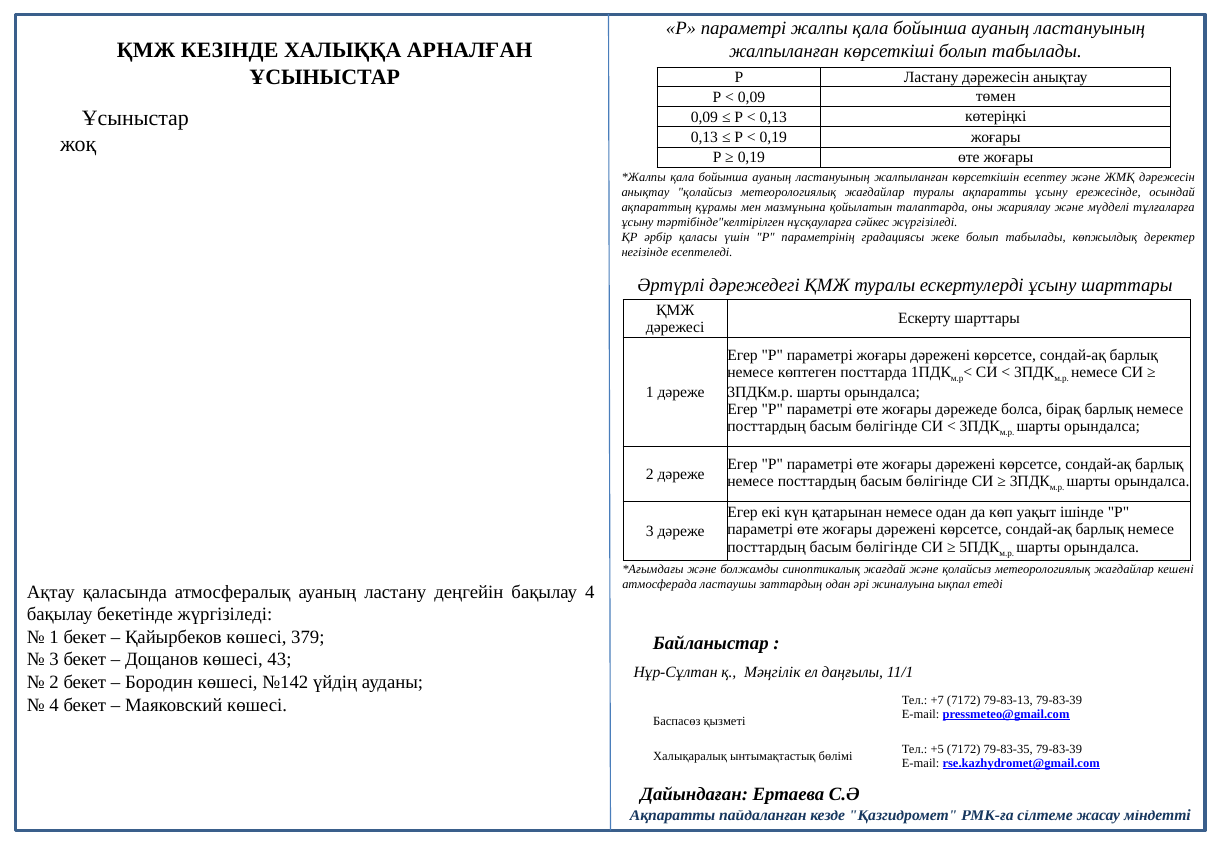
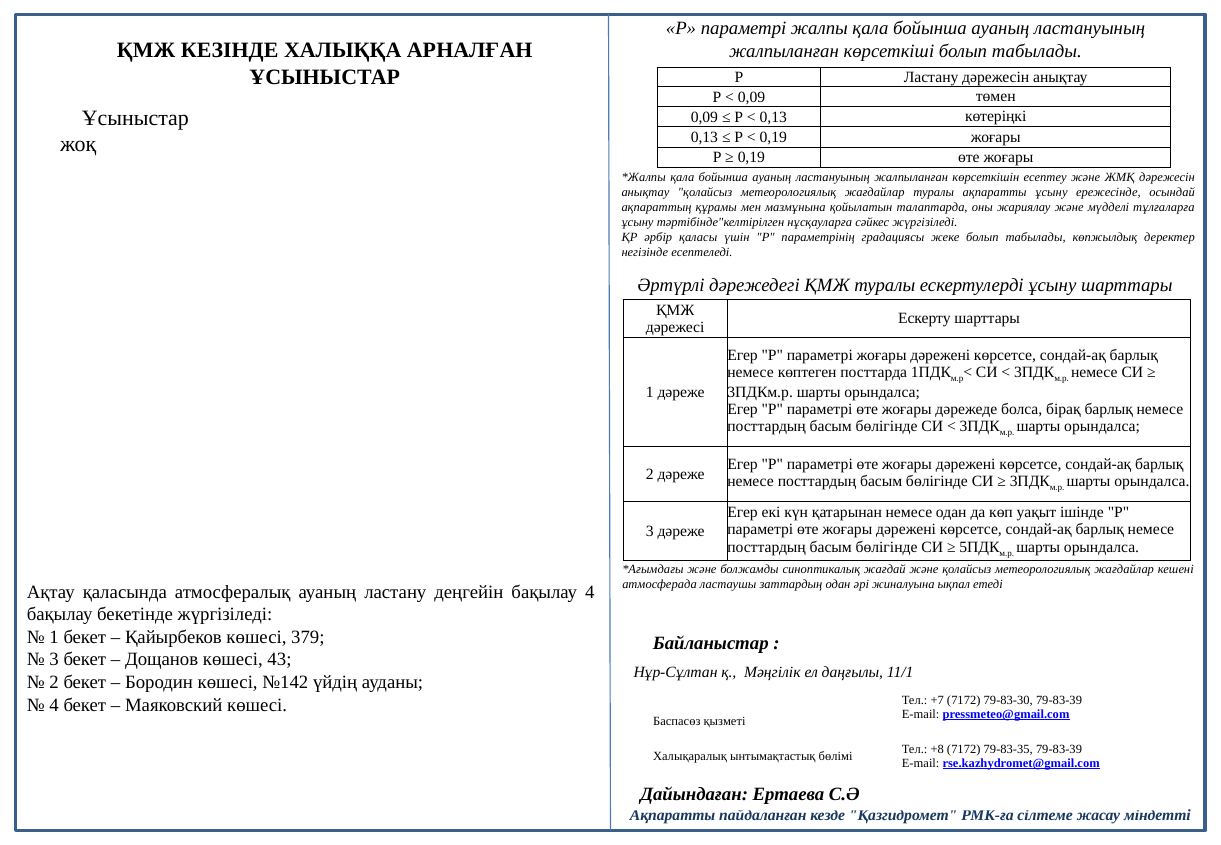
79-83-13: 79-83-13 -> 79-83-30
+5: +5 -> +8
